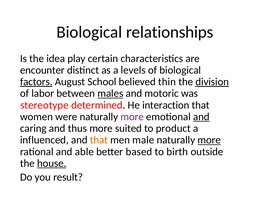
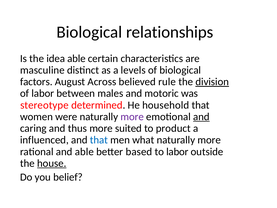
idea play: play -> able
encounter: encounter -> masculine
factors underline: present -> none
School: School -> Across
thin: thin -> rule
males underline: present -> none
interaction: interaction -> household
that at (99, 140) colour: orange -> blue
male: male -> what
more at (209, 140) underline: present -> none
to birth: birth -> labor
result: result -> belief
